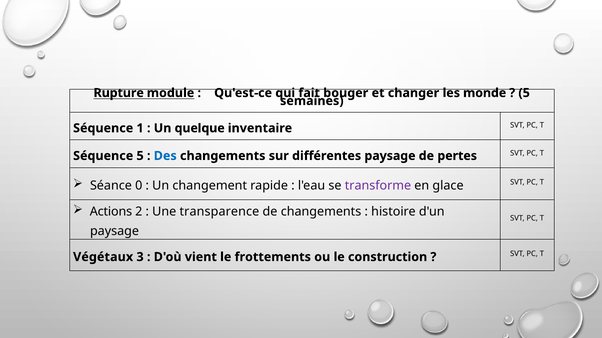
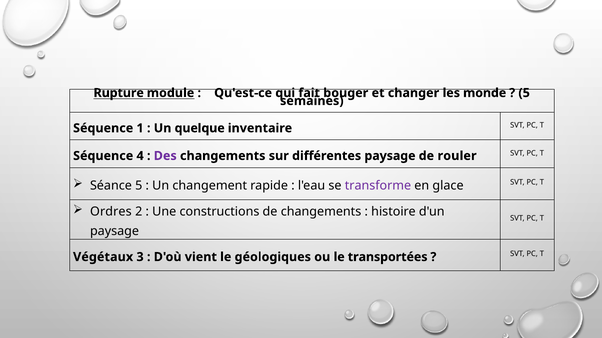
Séquence 5: 5 -> 4
Des colour: blue -> purple
pertes: pertes -> rouler
Séance 0: 0 -> 5
Actions: Actions -> Ordres
transparence: transparence -> constructions
frottements: frottements -> géologiques
construction: construction -> transportées
